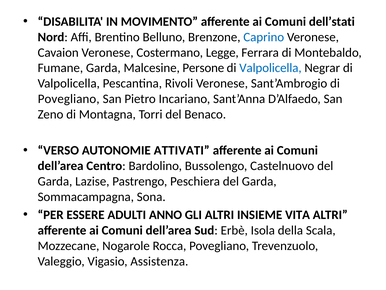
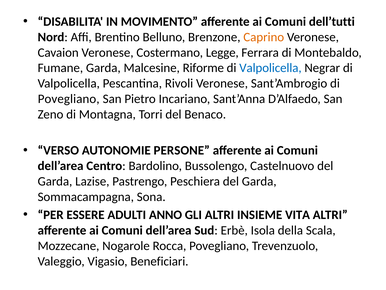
dell’stati: dell’stati -> dell’tutti
Caprino colour: blue -> orange
Persone: Persone -> Riforme
ATTIVATI: ATTIVATI -> PERSONE
Assistenza: Assistenza -> Beneficiari
